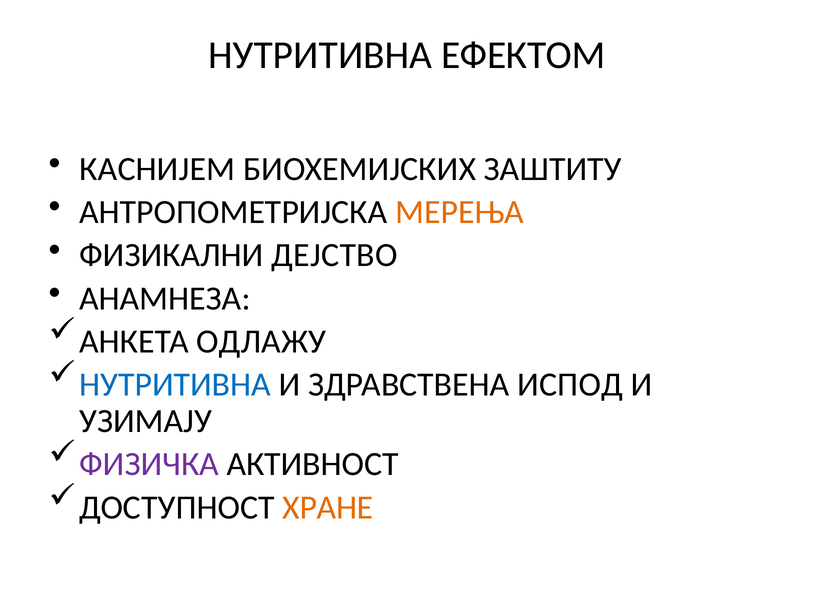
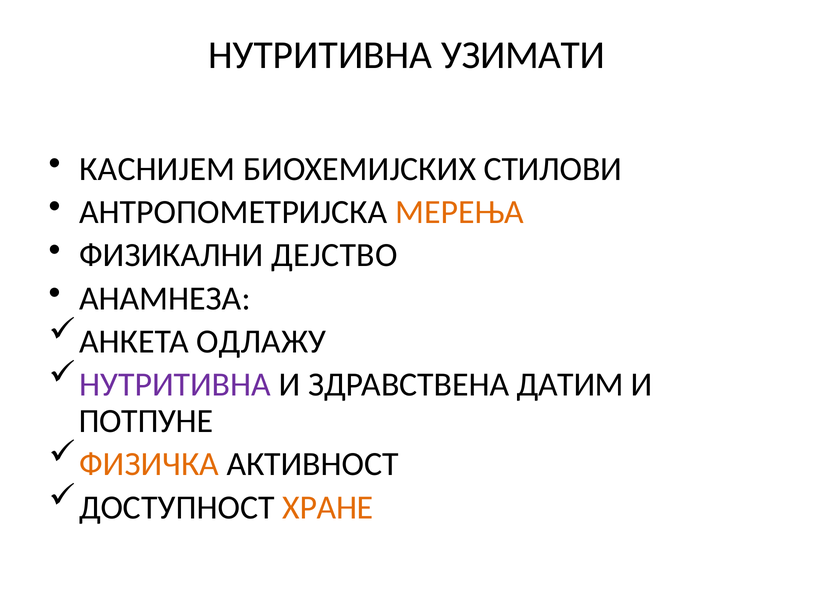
ЕФЕКТОМ: ЕФЕКТОМ -> УЗИМАТИ
ЗАШТИТУ: ЗАШТИТУ -> СТИЛОВИ
НУТРИТИВНА at (175, 384) colour: blue -> purple
ИСПОД: ИСПОД -> ДАТИМ
УЗИМАЈУ: УЗИМАЈУ -> ПОТПУНЕ
ФИЗИЧКА colour: purple -> orange
